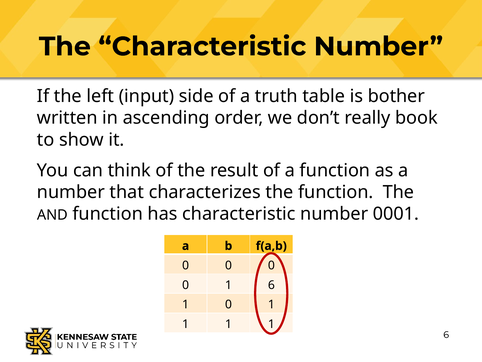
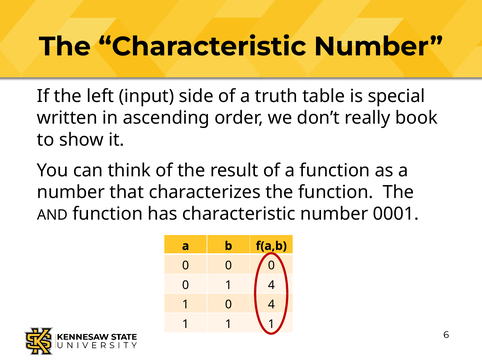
bother: bother -> special
1 6: 6 -> 4
1 0 1: 1 -> 4
